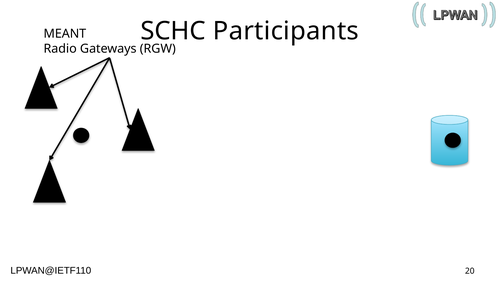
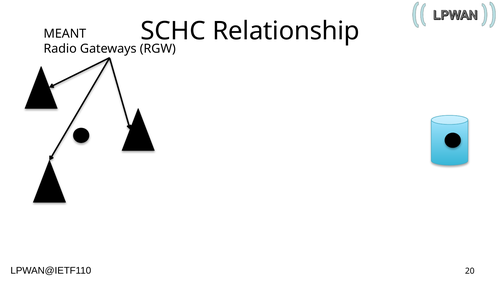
Participants: Participants -> Relationship
